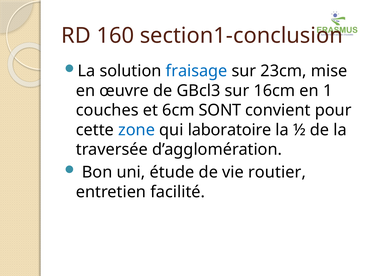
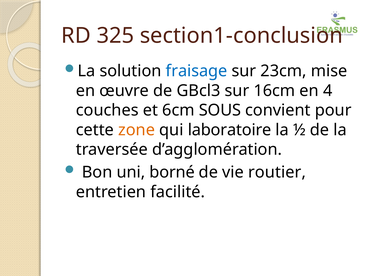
160: 160 -> 325
1: 1 -> 4
SONT: SONT -> SOUS
zone colour: blue -> orange
étude: étude -> borné
